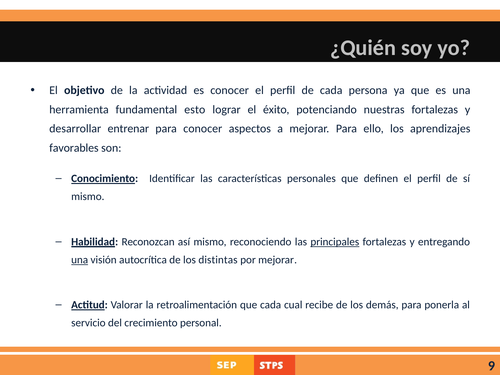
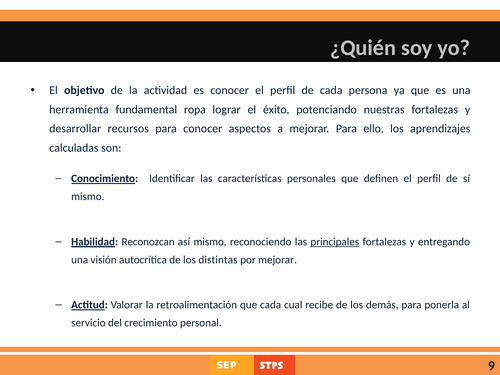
esto: esto -> ropa
entrenar: entrenar -> recursos
favorables: favorables -> calculadas
una at (80, 260) underline: present -> none
